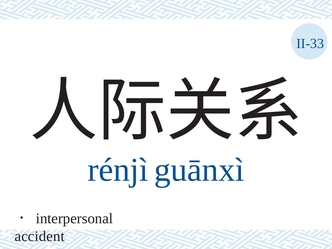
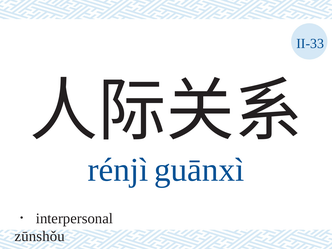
accident: accident -> zūnshǒu
